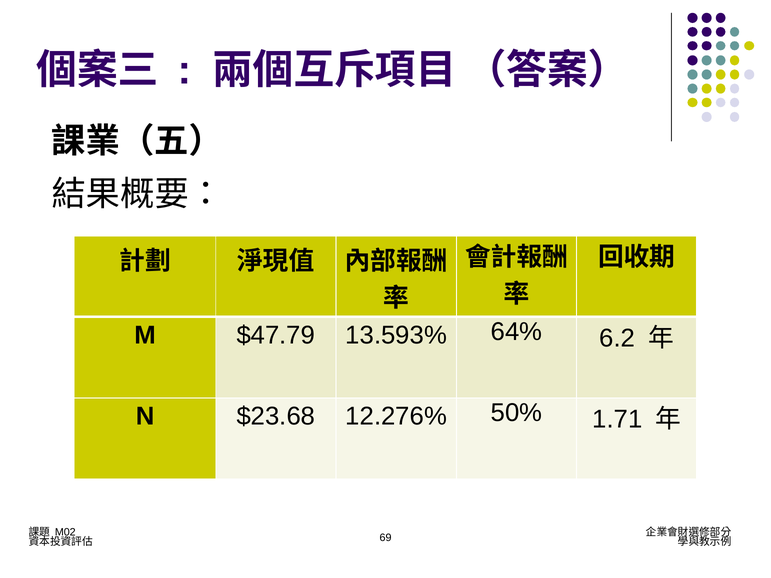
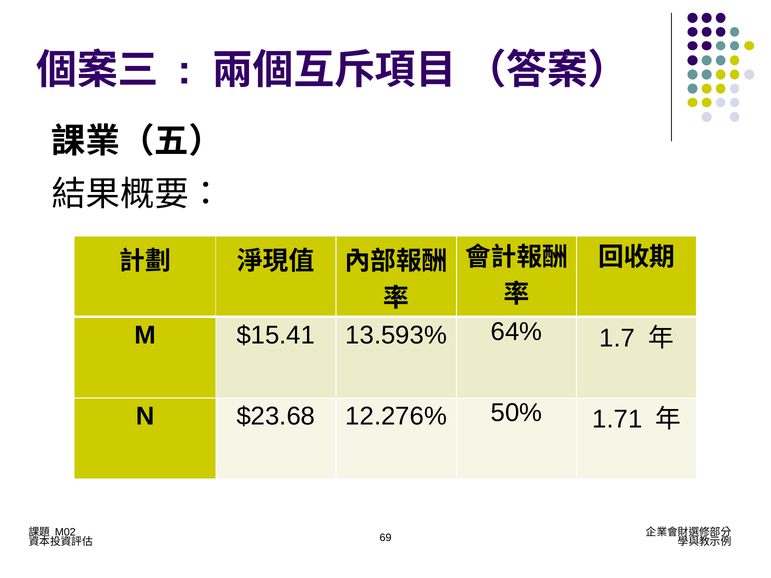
$47.79: $47.79 -> $15.41
6.2: 6.2 -> 1.7
